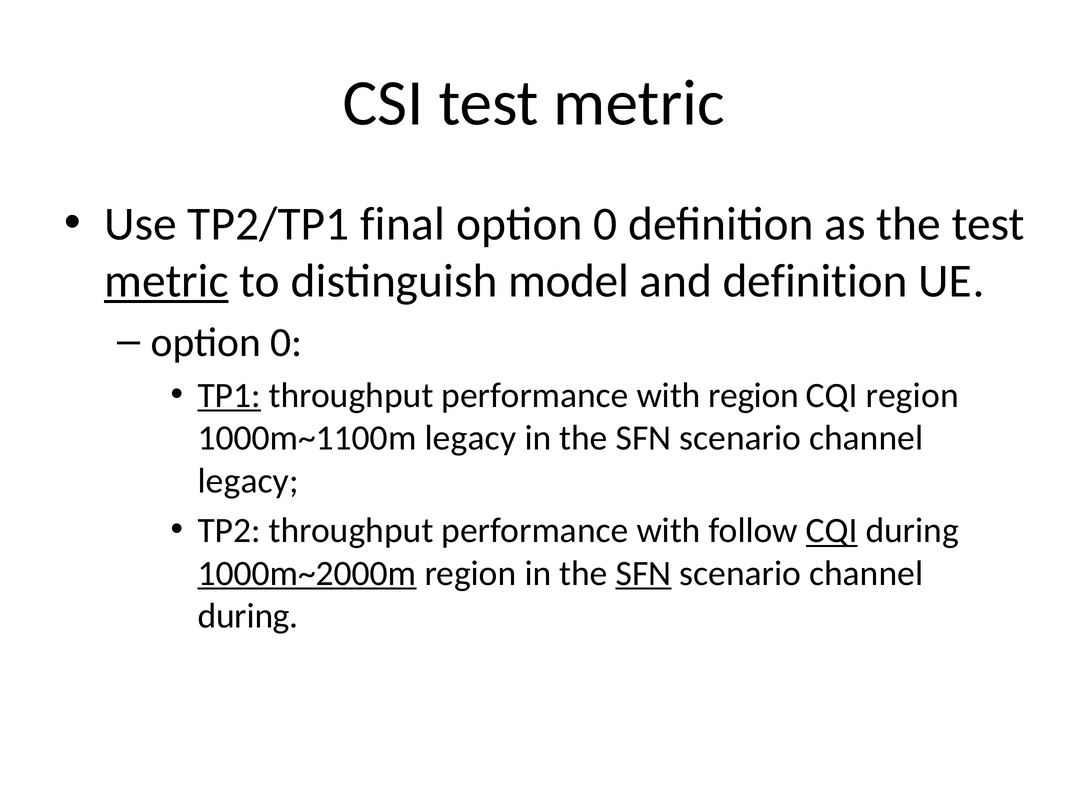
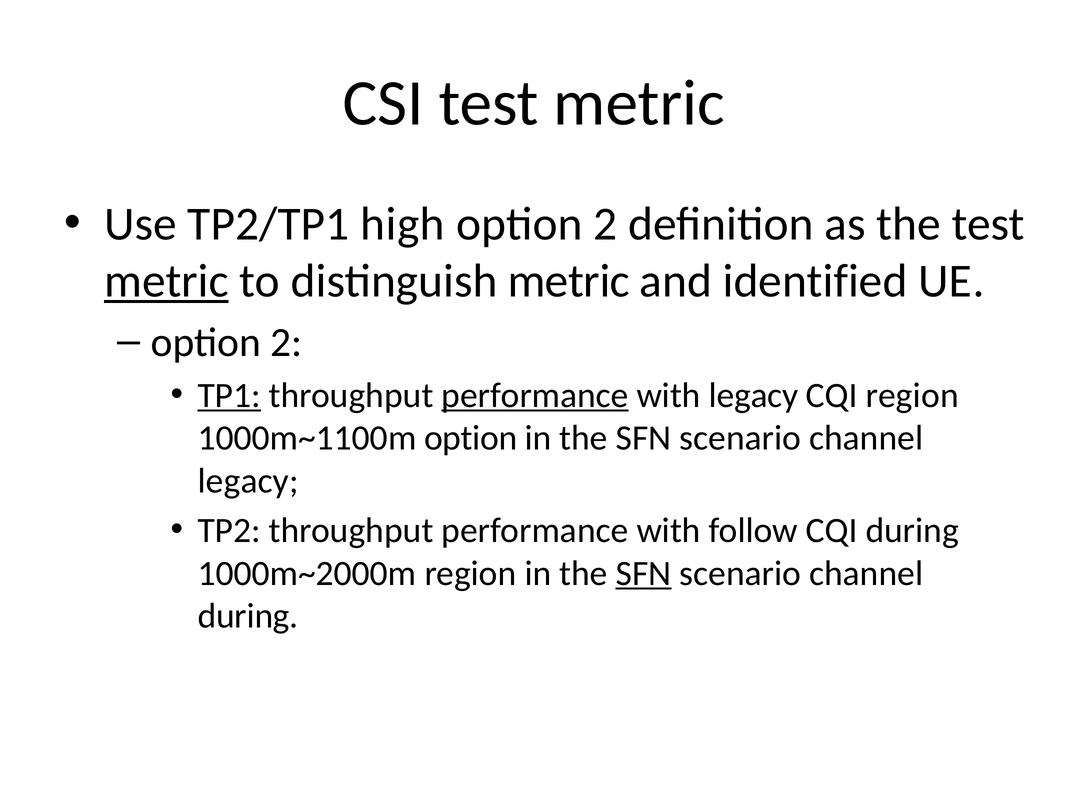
final: final -> high
0 at (605, 224): 0 -> 2
distinguish model: model -> metric
and definition: definition -> identified
0 at (286, 342): 0 -> 2
performance at (535, 395) underline: none -> present
with region: region -> legacy
1000m~1100m legacy: legacy -> option
CQI at (832, 531) underline: present -> none
1000m~2000m underline: present -> none
